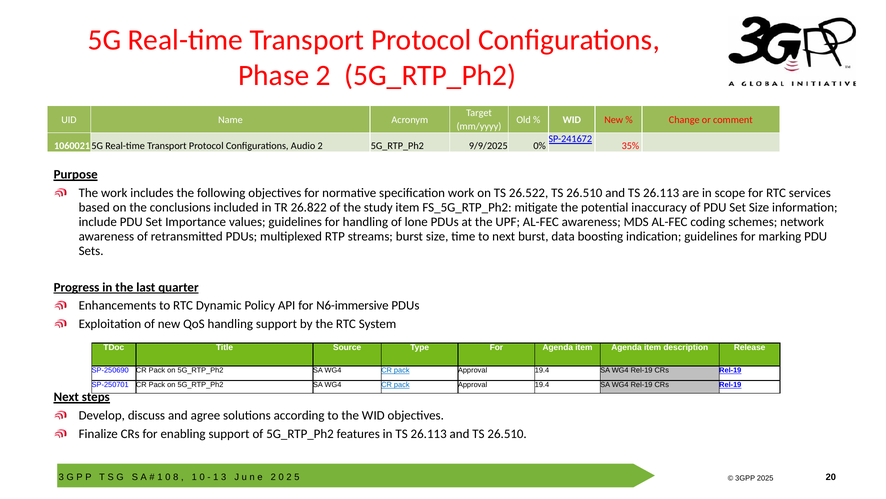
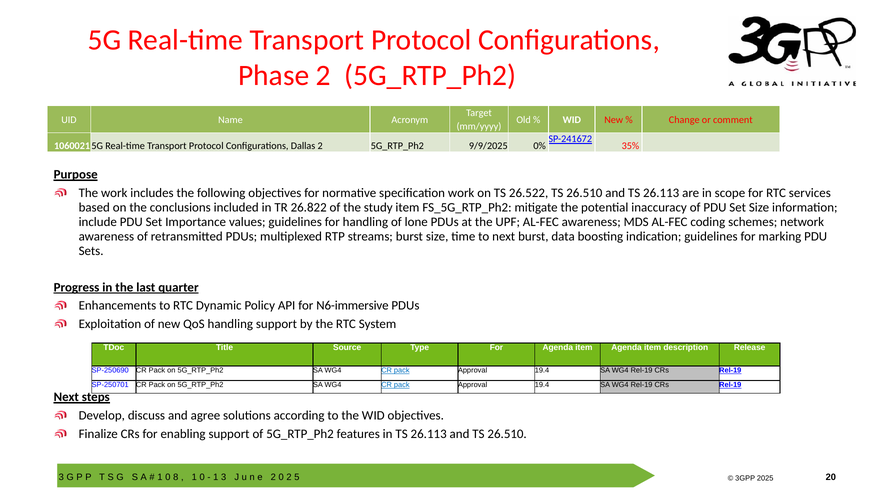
Audio: Audio -> Dallas
